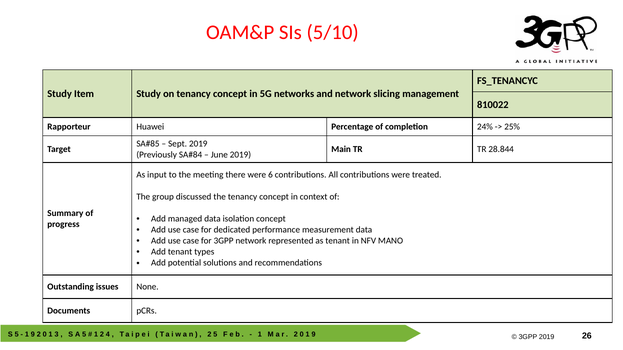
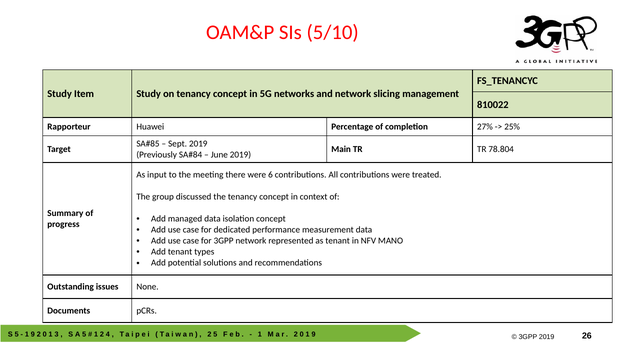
24%: 24% -> 27%
28.844: 28.844 -> 78.804
